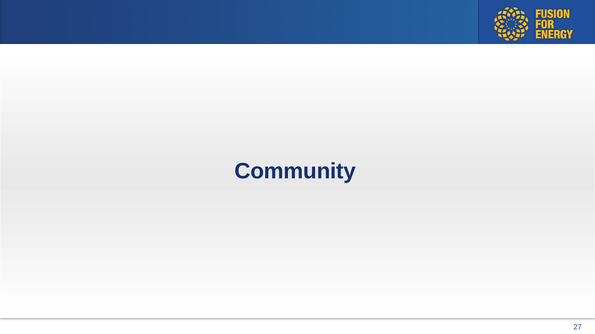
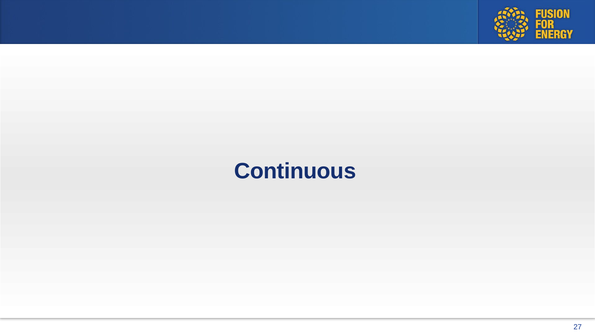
Community: Community -> Continuous
